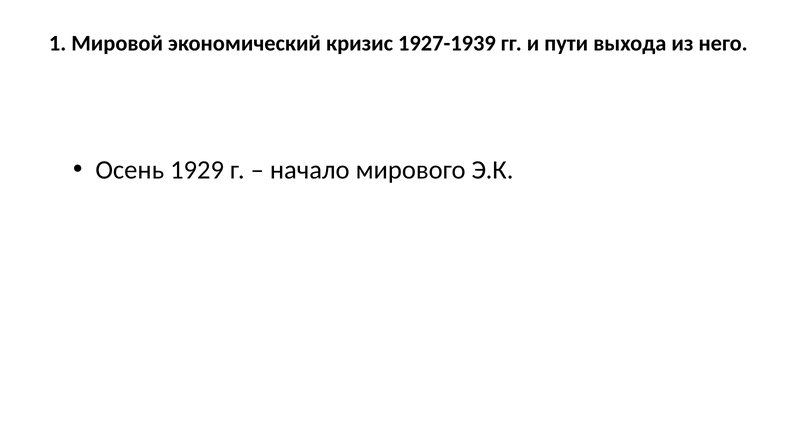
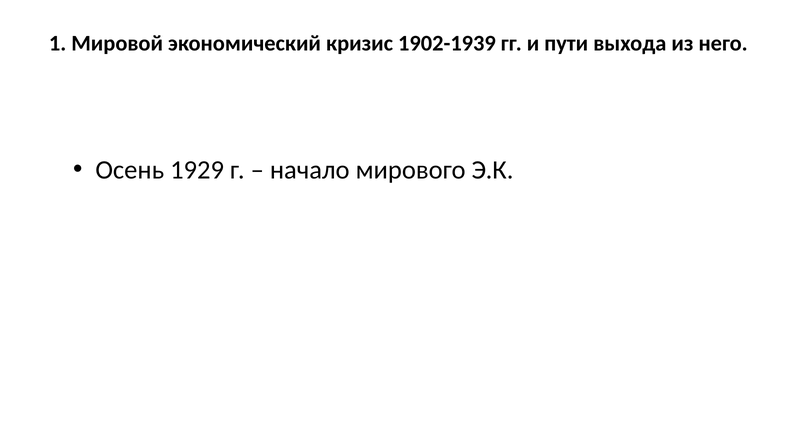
1927-1939: 1927-1939 -> 1902-1939
